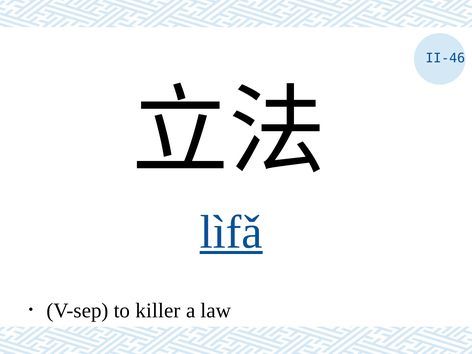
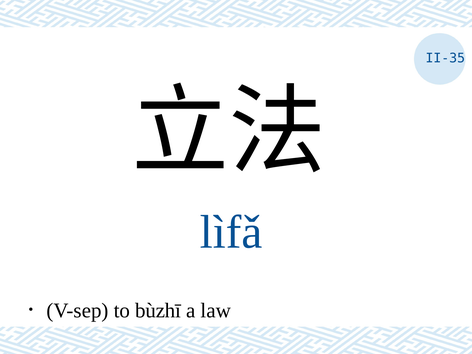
II-46: II-46 -> II-35
lìfǎ underline: present -> none
killer: killer -> bùzhī
